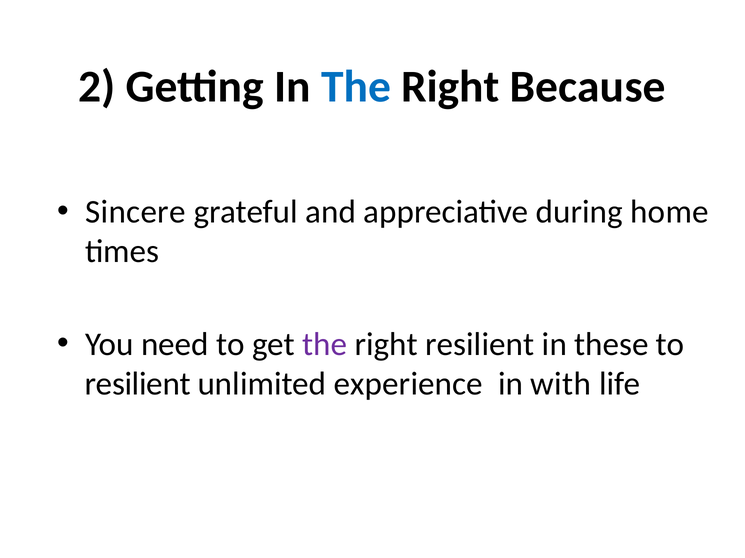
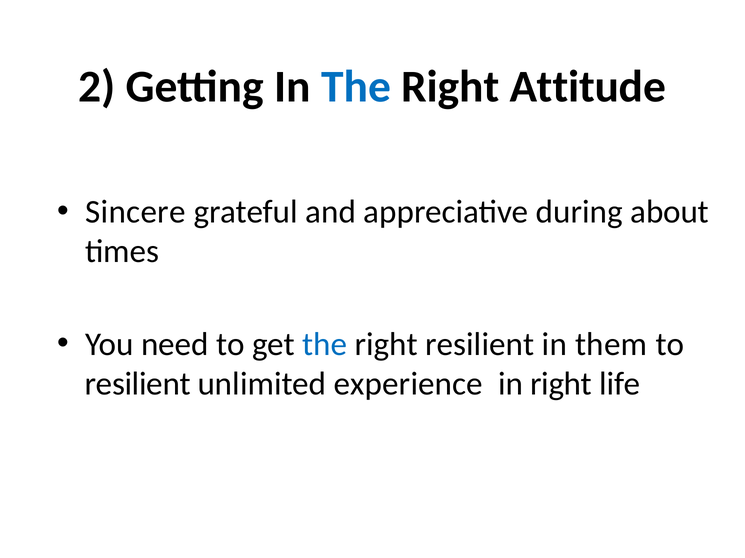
Because: Because -> Attitude
home: home -> about
the at (325, 345) colour: purple -> blue
these: these -> them
in with: with -> right
